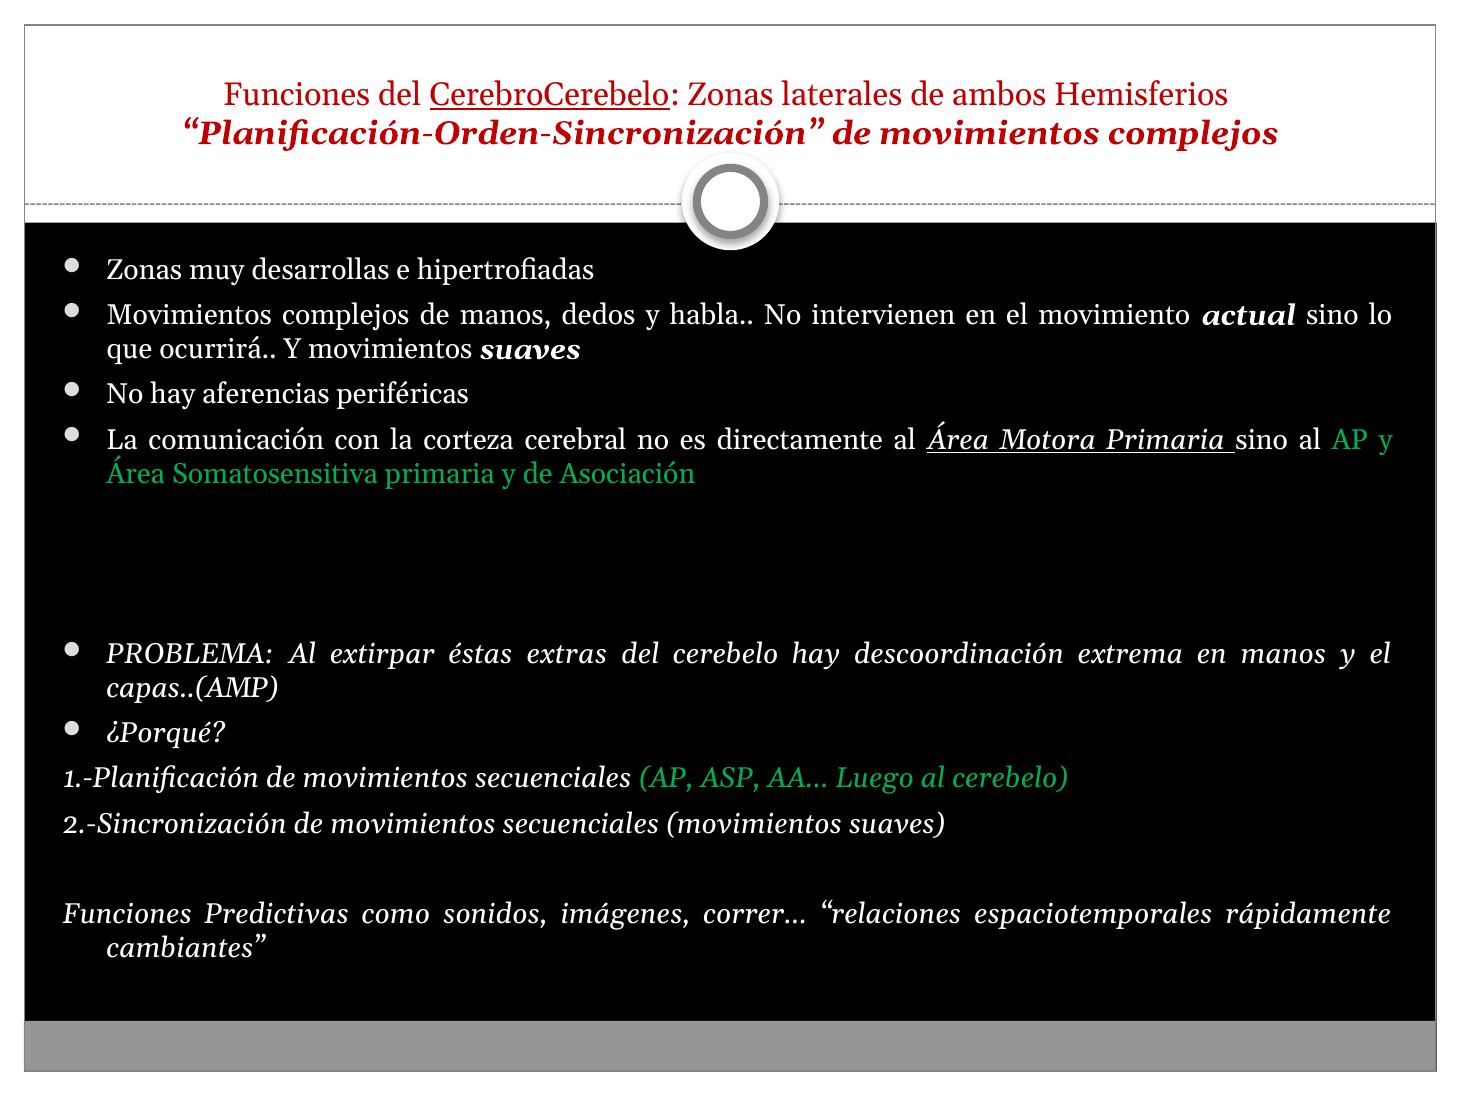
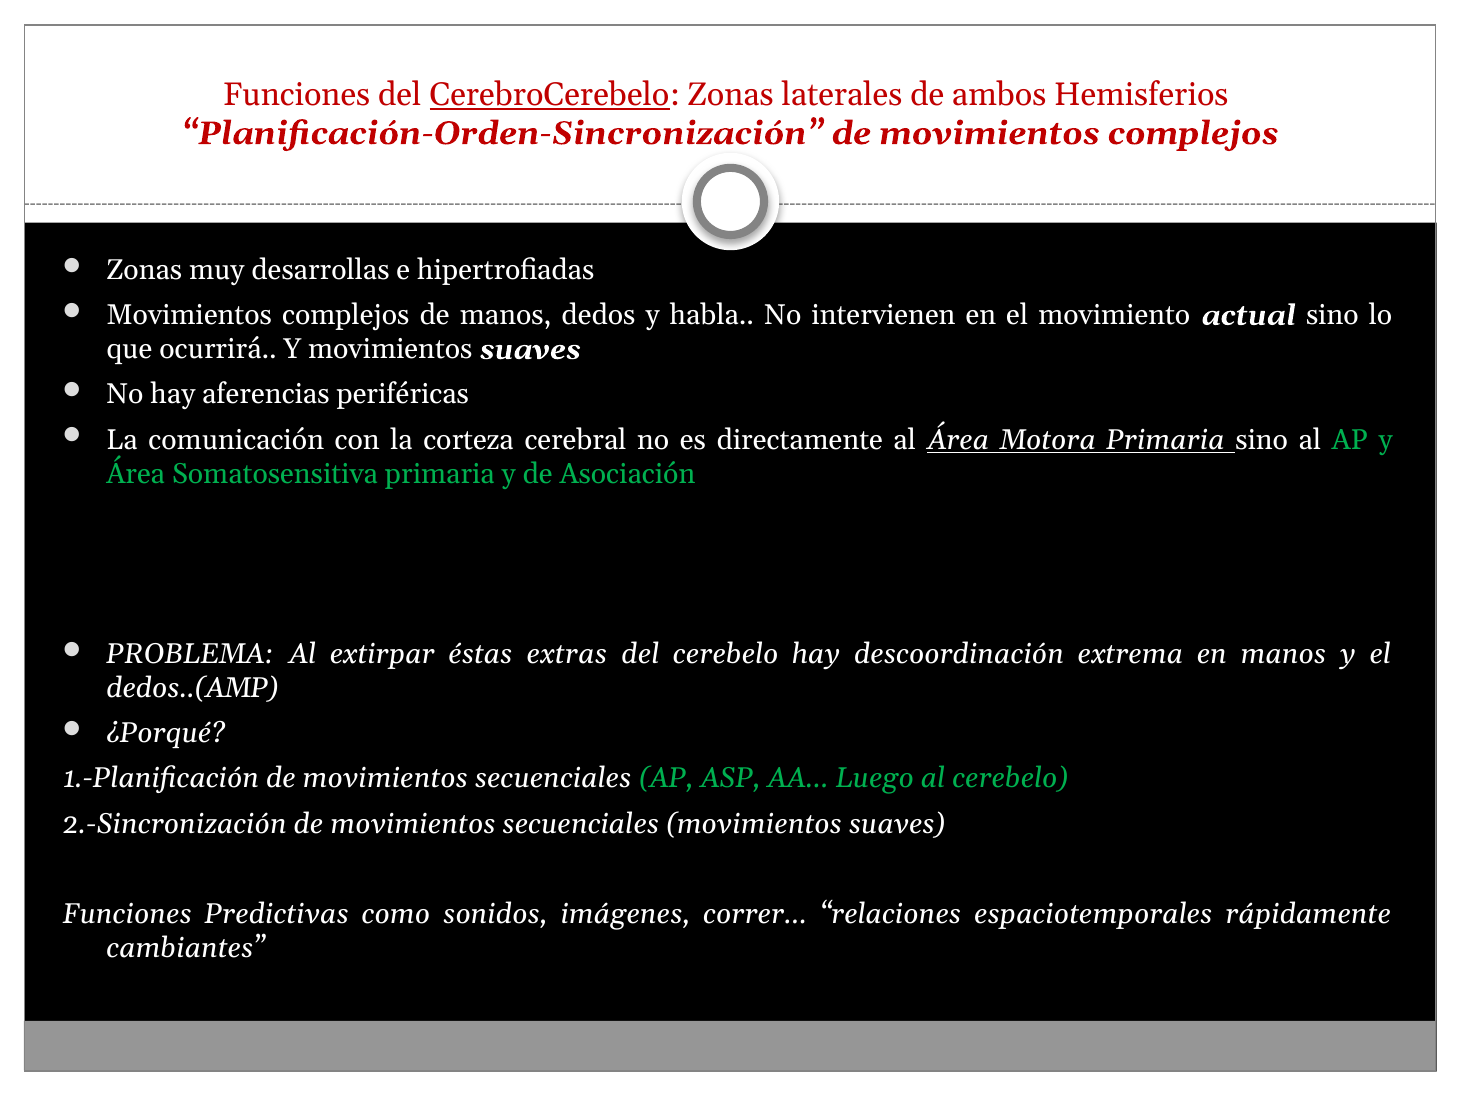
capas..(AMP: capas..(AMP -> dedos..(AMP
